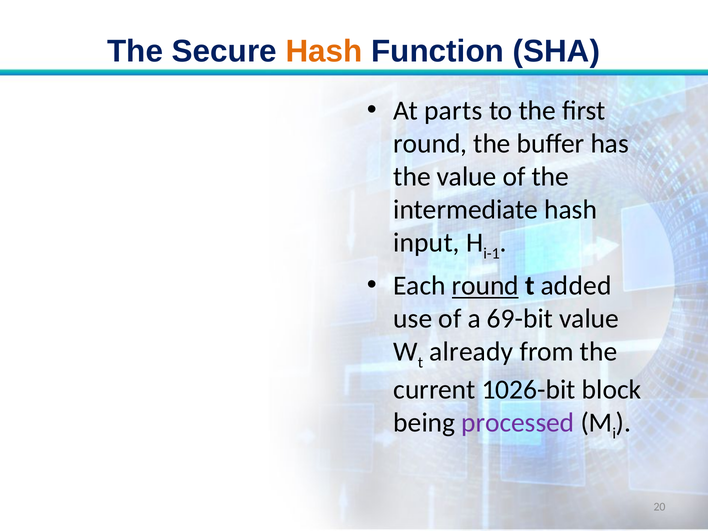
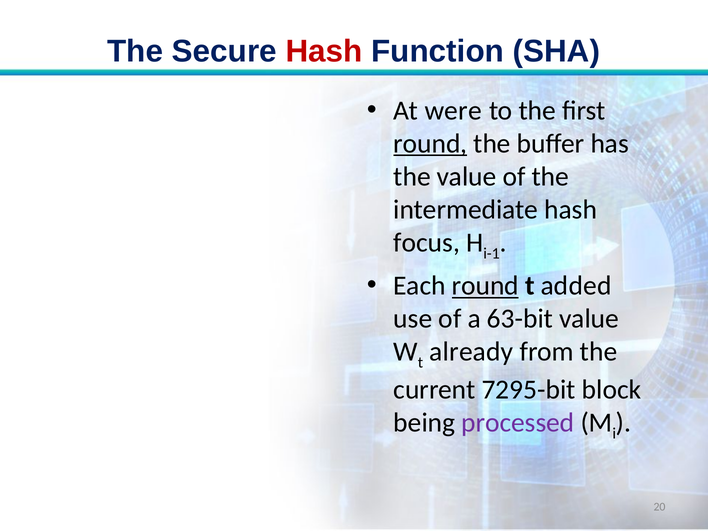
Hash at (324, 51) colour: orange -> red
parts: parts -> were
round at (430, 143) underline: none -> present
input: input -> focus
69-bit: 69-bit -> 63-bit
1026-bit: 1026-bit -> 7295-bit
